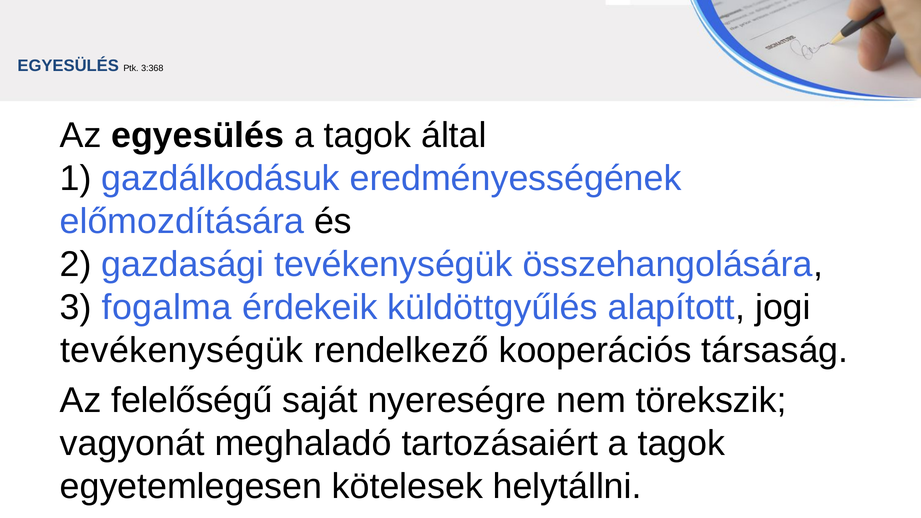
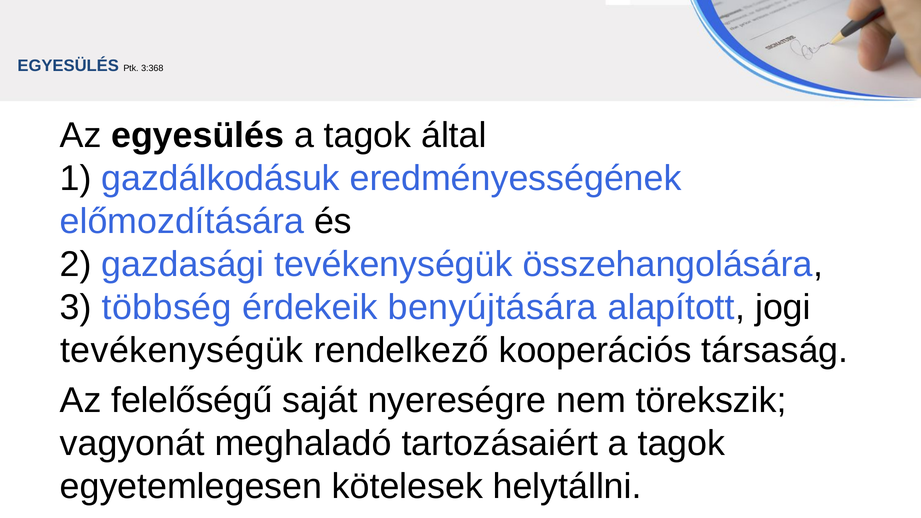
fogalma: fogalma -> többség
küldöttgyűlés: küldöttgyűlés -> benyújtására
